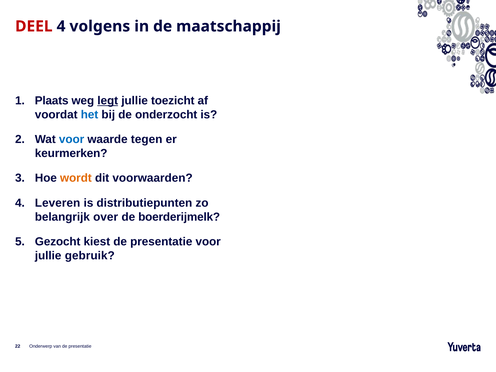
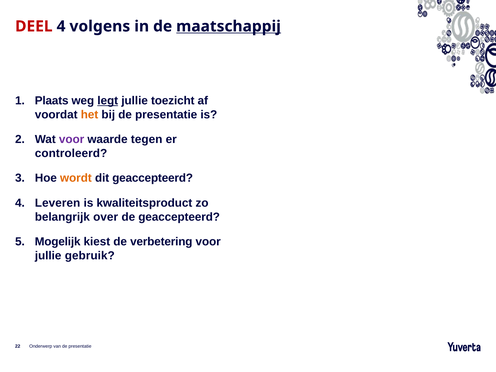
maatschappij underline: none -> present
het colour: blue -> orange
bij de onderzocht: onderzocht -> presentatie
voor at (72, 139) colour: blue -> purple
keurmerken: keurmerken -> controleerd
dit voorwaarden: voorwaarden -> geaccepteerd
distributiepunten: distributiepunten -> kwaliteitsproduct
de boerderijmelk: boerderijmelk -> geaccepteerd
Gezocht: Gezocht -> Mogelijk
kiest de presentatie: presentatie -> verbetering
